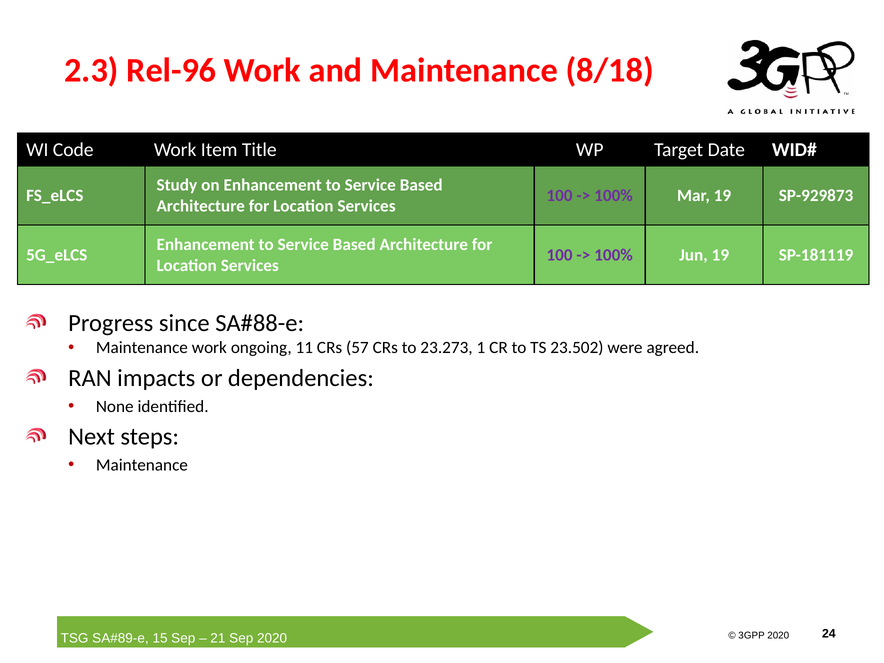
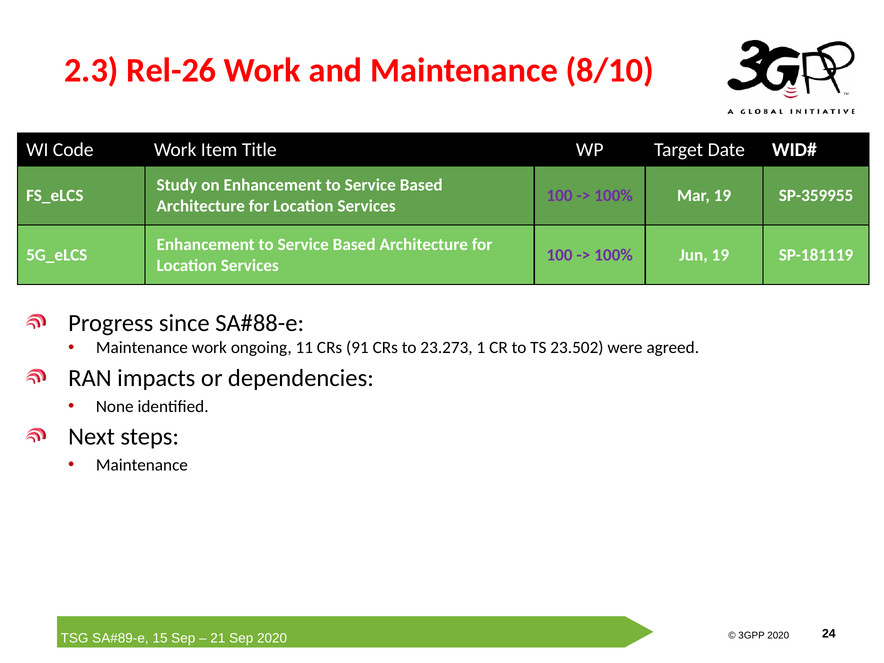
Rel-96: Rel-96 -> Rel-26
8/18: 8/18 -> 8/10
SP-929873: SP-929873 -> SP-359955
57: 57 -> 91
